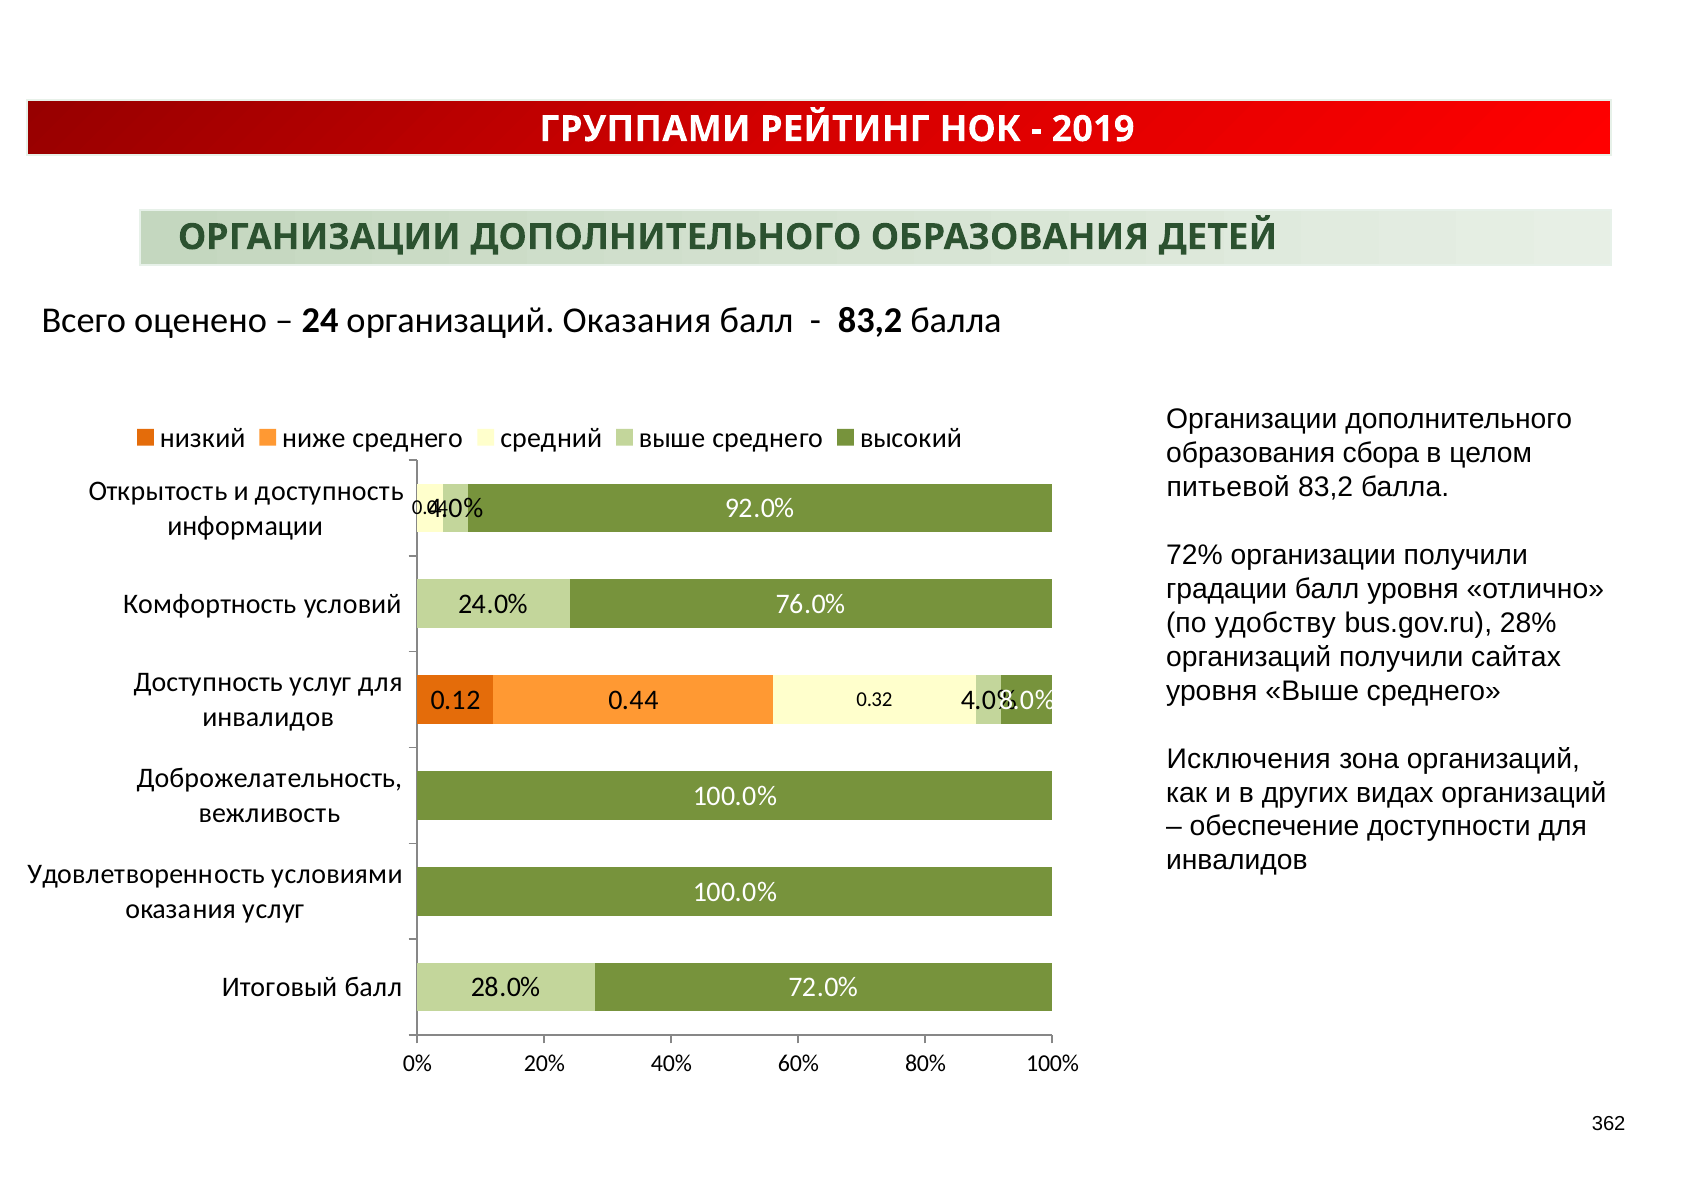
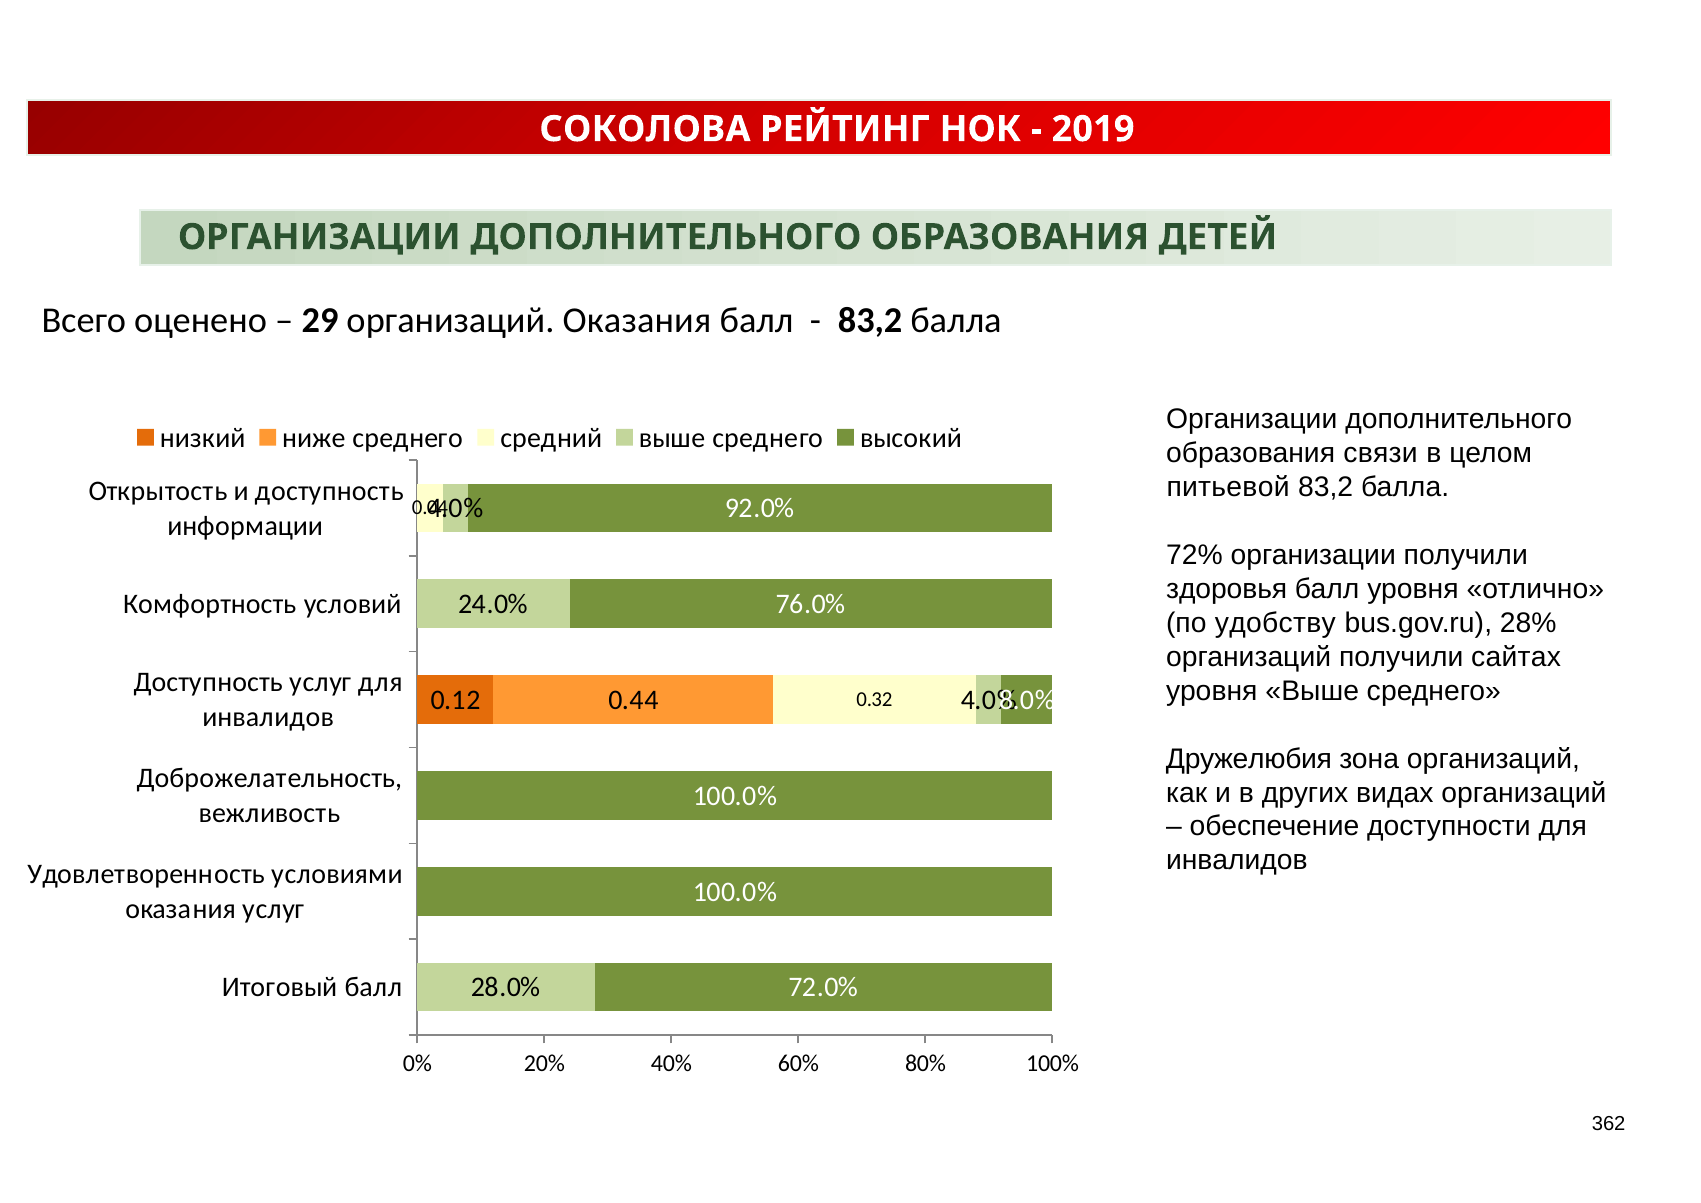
ГРУППАМИ: ГРУППАМИ -> СОКОЛОВА
24: 24 -> 29
сбора: сбора -> связи
градации: градации -> здоровья
Исключения: Исключения -> Дружелюбия
